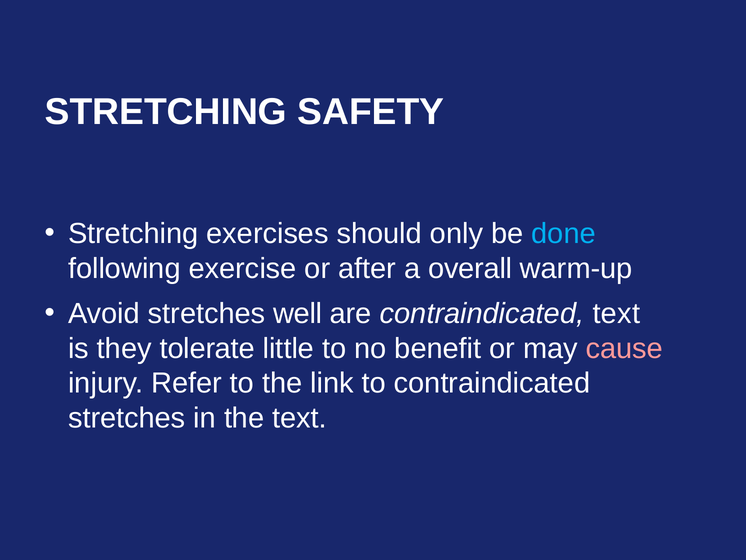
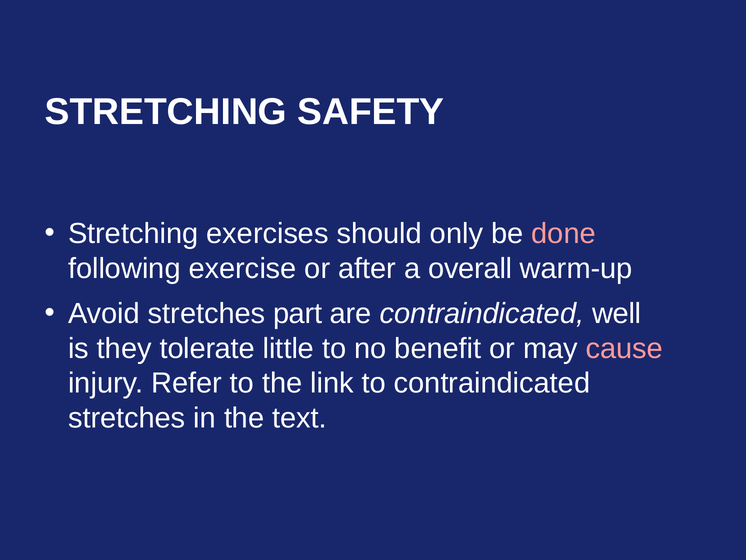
done colour: light blue -> pink
well: well -> part
contraindicated text: text -> well
